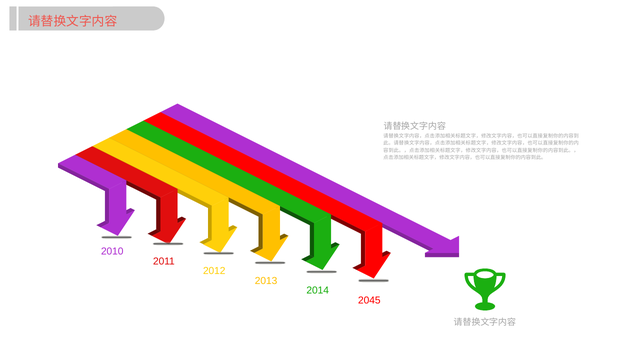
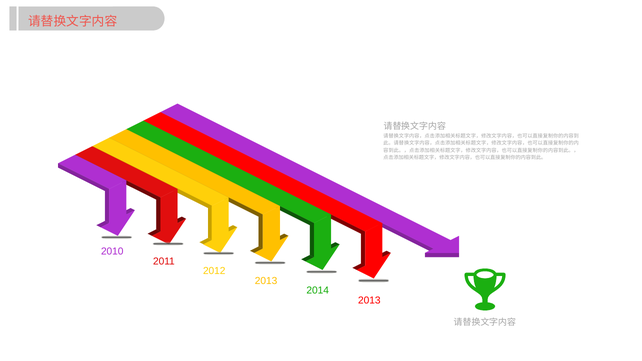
2045 at (369, 300): 2045 -> 2013
